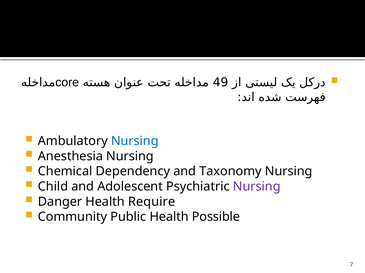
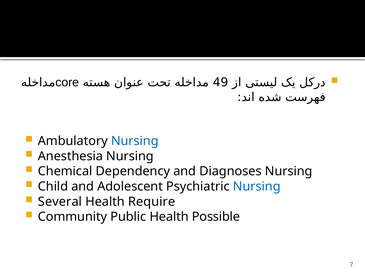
Taxonomy: Taxonomy -> Diagnoses
Nursing at (257, 187) colour: purple -> blue
Danger: Danger -> Several
